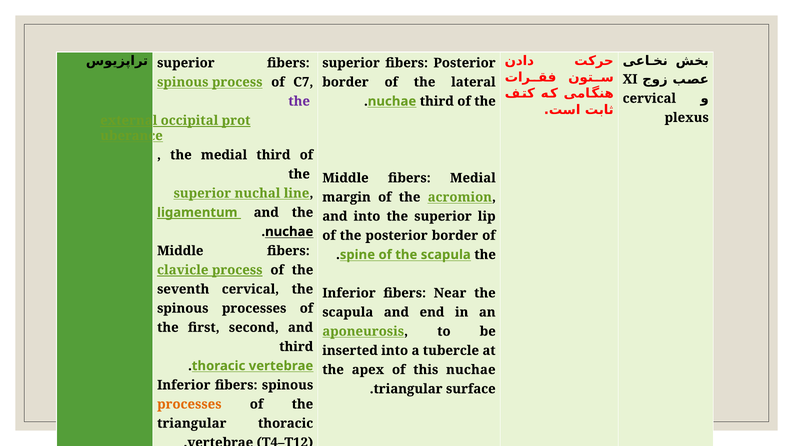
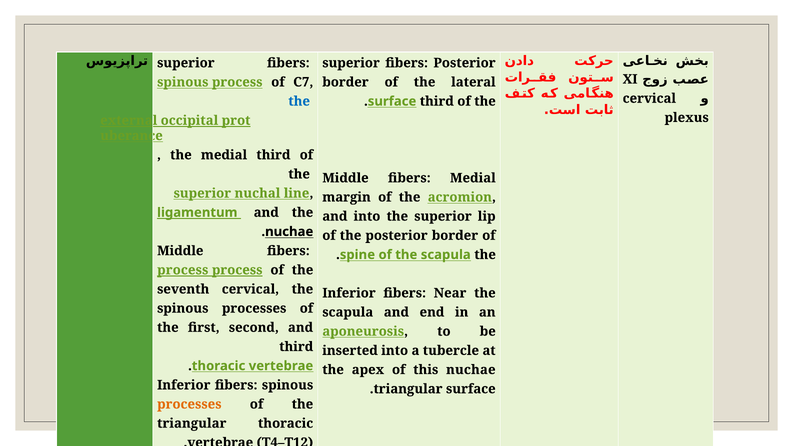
the at (299, 101) colour: purple -> blue
nuchae at (392, 101): nuchae -> surface
clavicle at (183, 270): clavicle -> process
